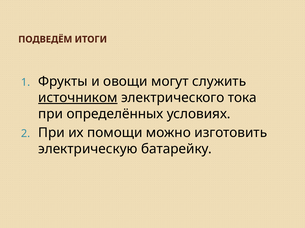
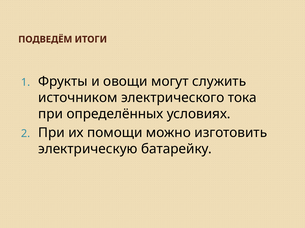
источником underline: present -> none
